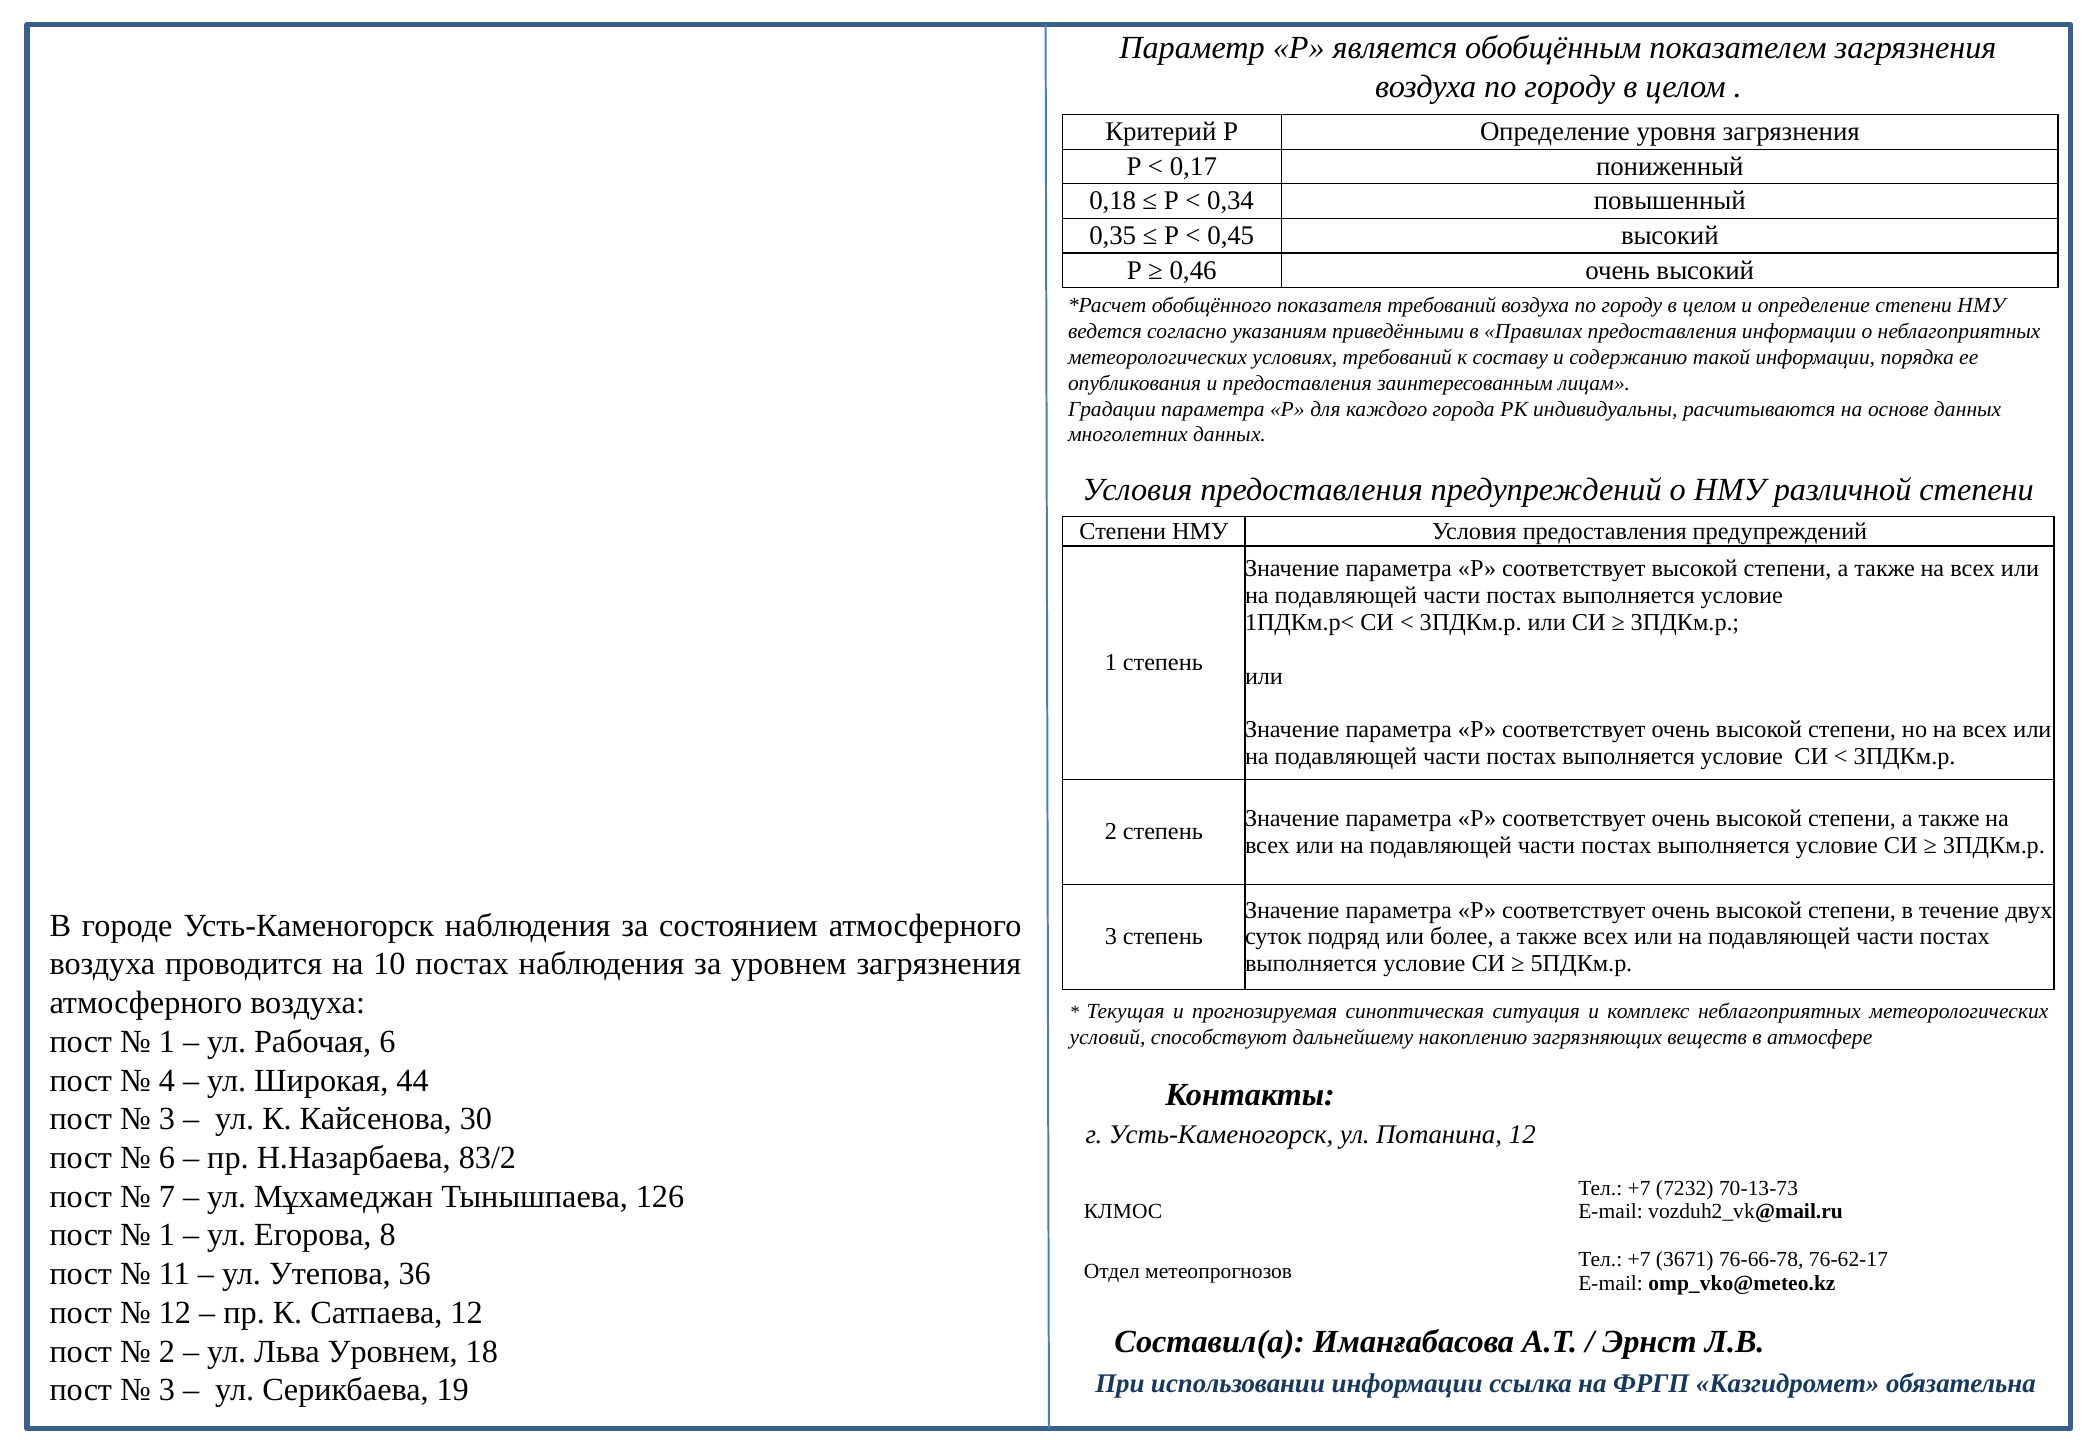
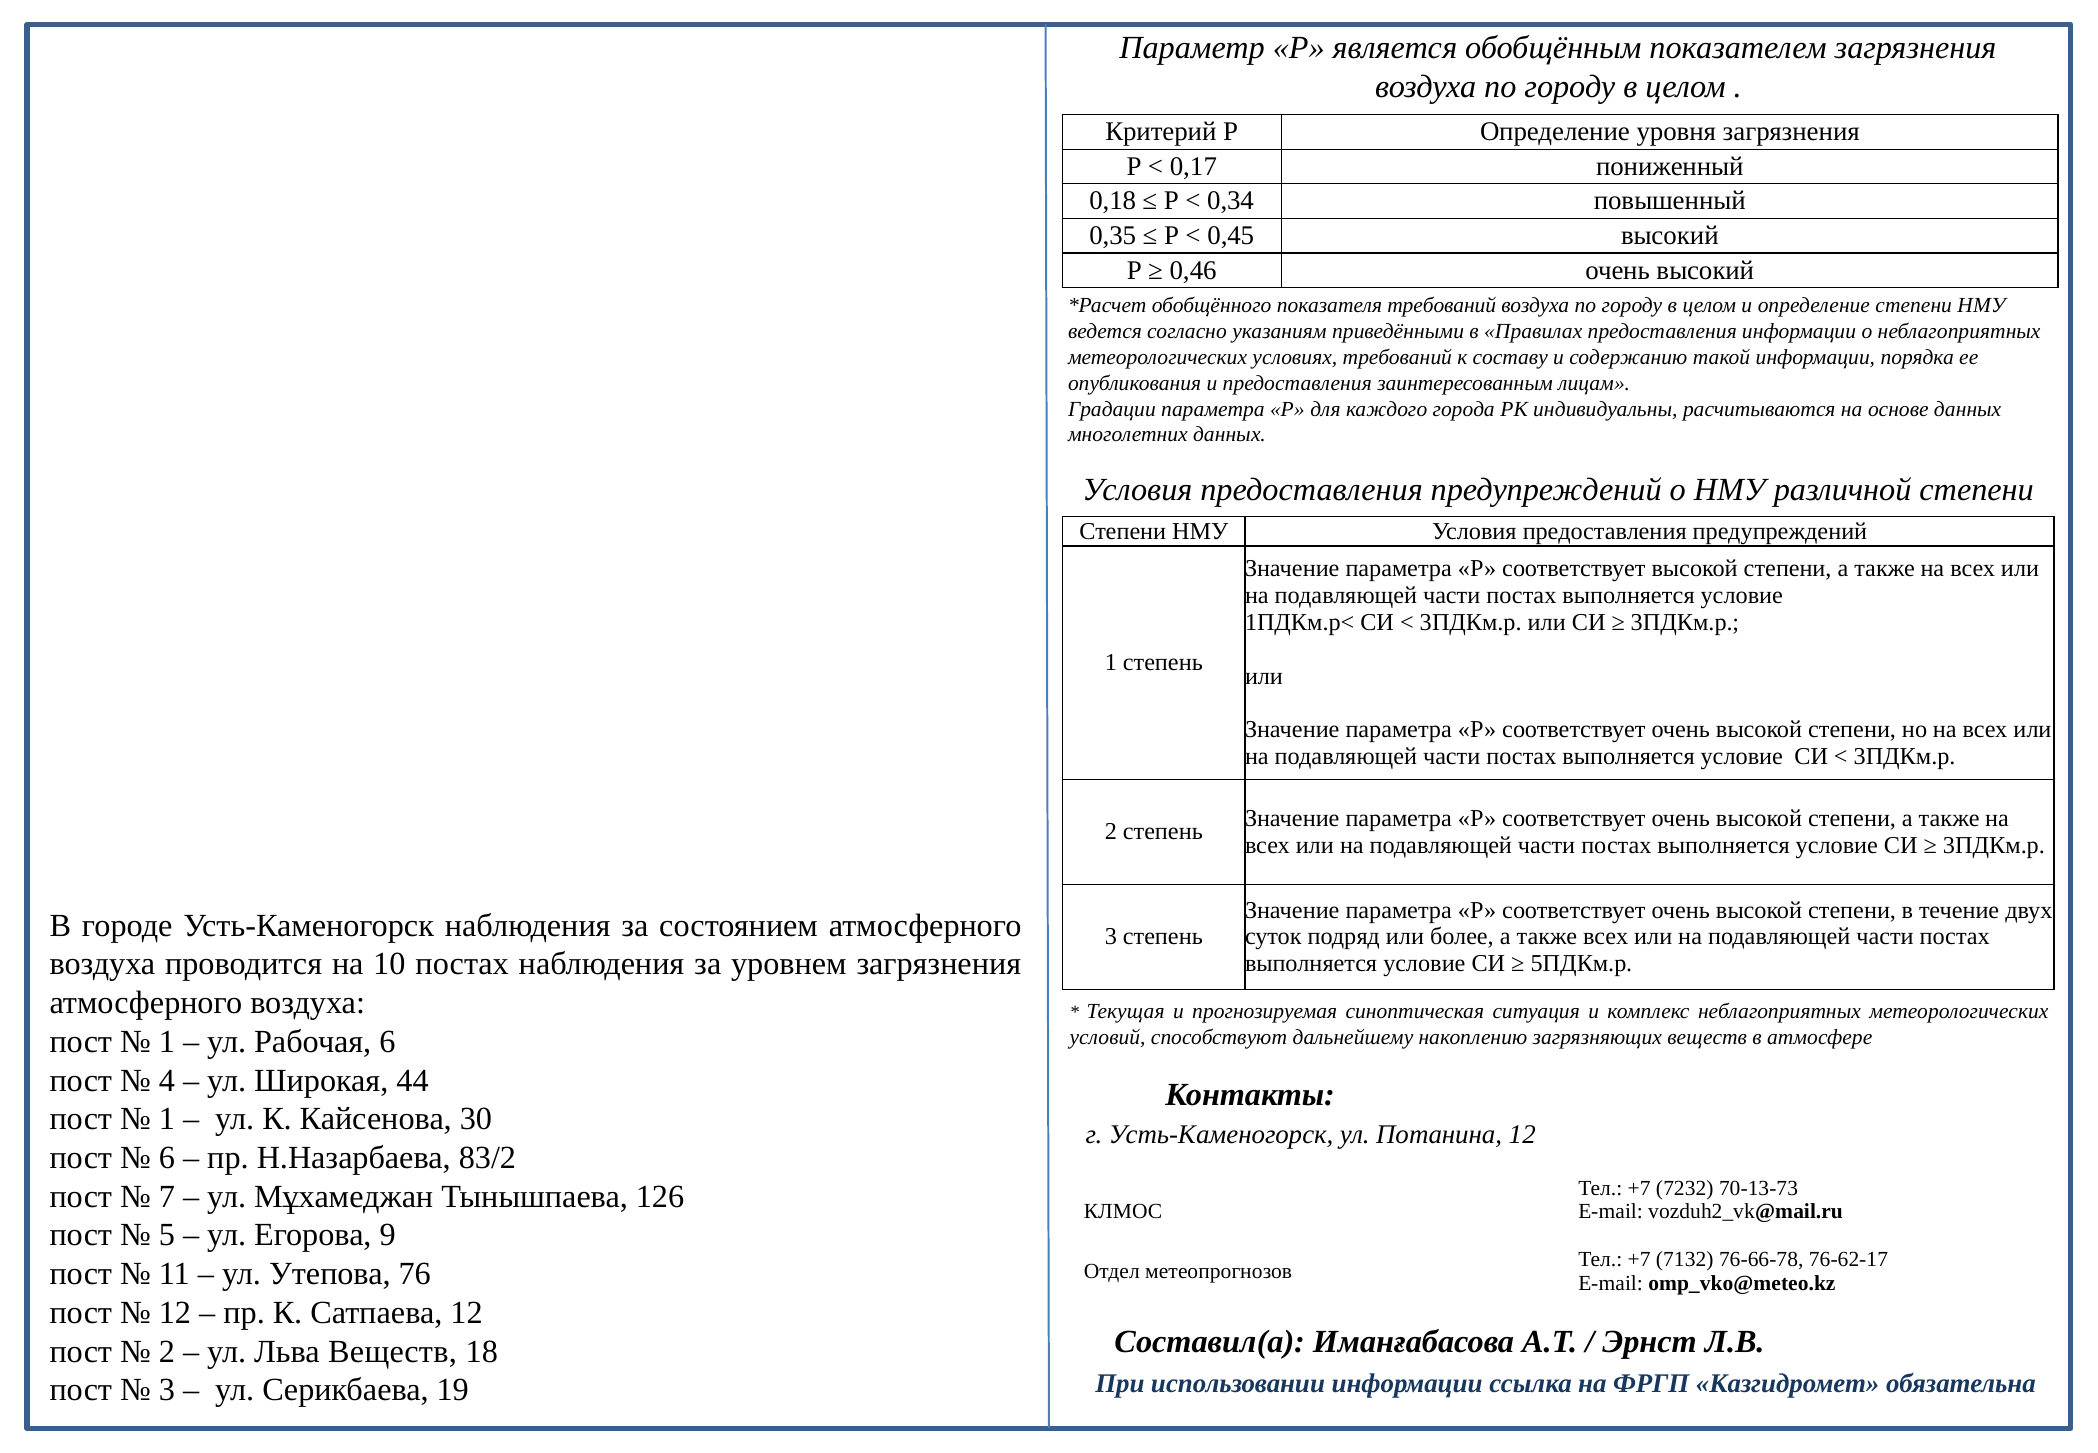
3 at (167, 1119): 3 -> 1
1 at (167, 1235): 1 -> 5
8: 8 -> 9
3671: 3671 -> 7132
36: 36 -> 76
Льва Уровнем: Уровнем -> Веществ
